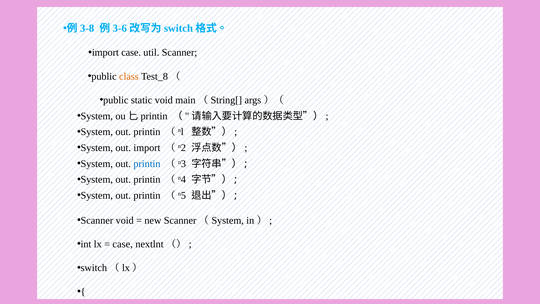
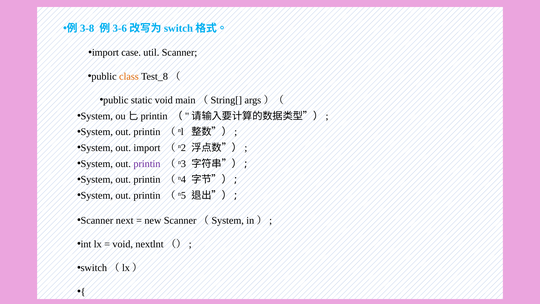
printin at (147, 164) colour: blue -> purple
Scanner void: void -> next
case at (123, 244): case -> void
